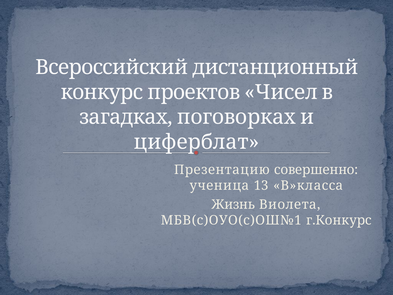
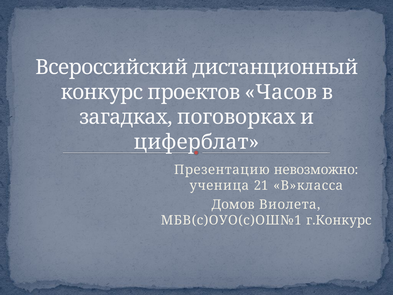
Чисел: Чисел -> Часов
совершенно: совершенно -> невозможно
13: 13 -> 21
Жизнь: Жизнь -> Домов
